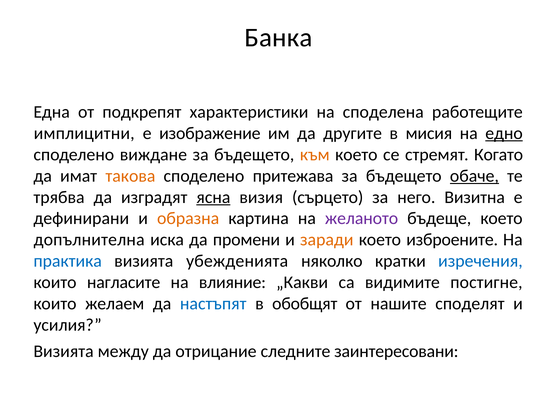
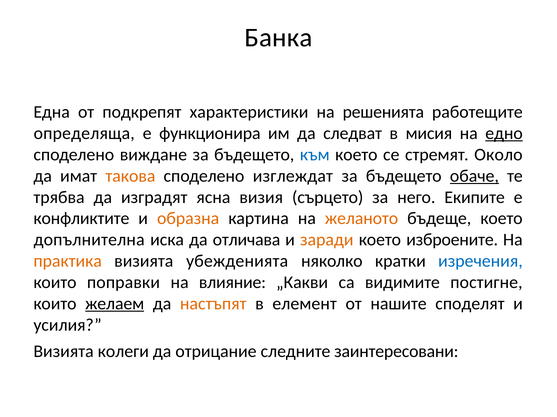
споделена: споделена -> решенията
имплицитни: имплицитни -> определяща
изображение: изображение -> функционира
другите: другите -> следват
към colour: orange -> blue
Когато: Когато -> Около
притежава: притежава -> изглеждат
ясна underline: present -> none
Визитна: Визитна -> Екипите
дефинирани: дефинирани -> конфликтите
желаното colour: purple -> orange
промени: промени -> отличава
практика colour: blue -> orange
нагласите: нагласите -> поправки
желаем underline: none -> present
настъпят colour: blue -> orange
обобщят: обобщят -> елемент
между: между -> колеги
